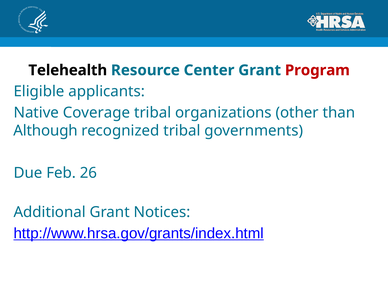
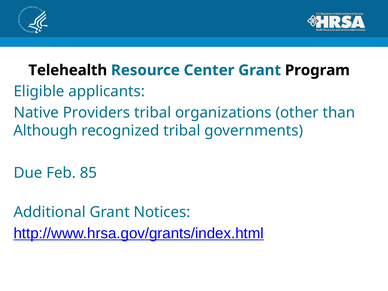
Program colour: red -> black
Coverage: Coverage -> Providers
26: 26 -> 85
